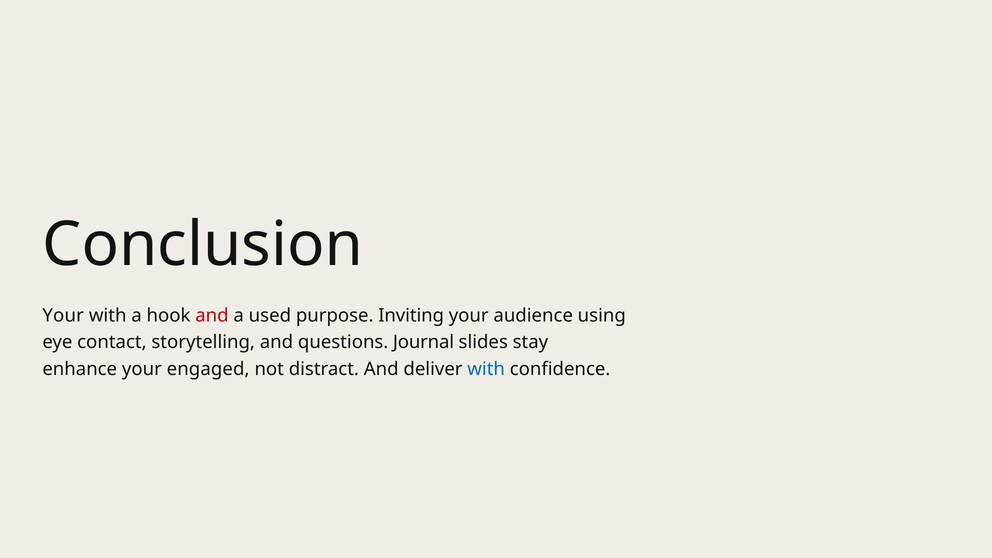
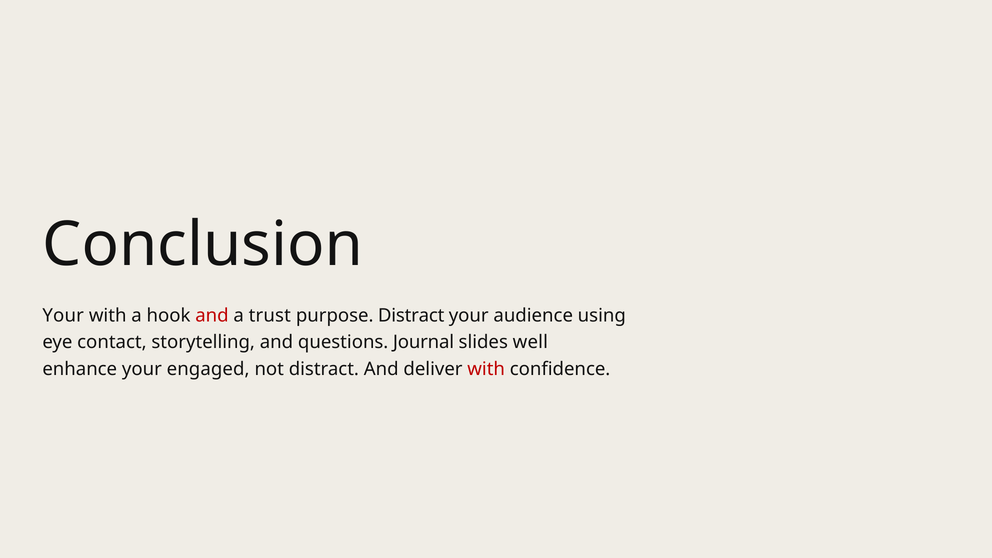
used: used -> trust
purpose Inviting: Inviting -> Distract
stay: stay -> well
with at (486, 369) colour: blue -> red
